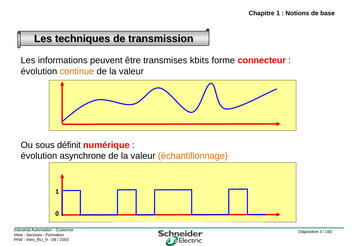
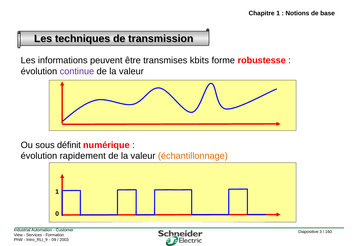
connecteur: connecteur -> robustesse
continue colour: orange -> purple
asynchrone: asynchrone -> rapidement
